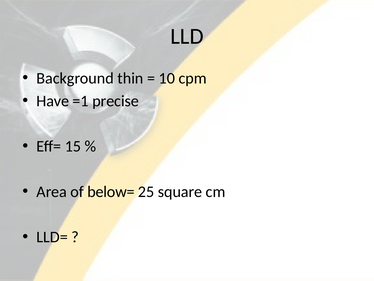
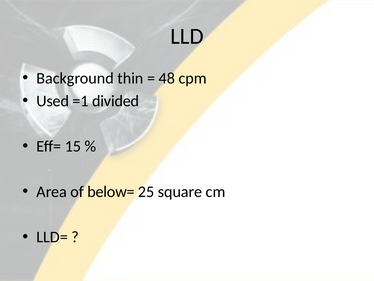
10: 10 -> 48
Have: Have -> Used
precise: precise -> divided
